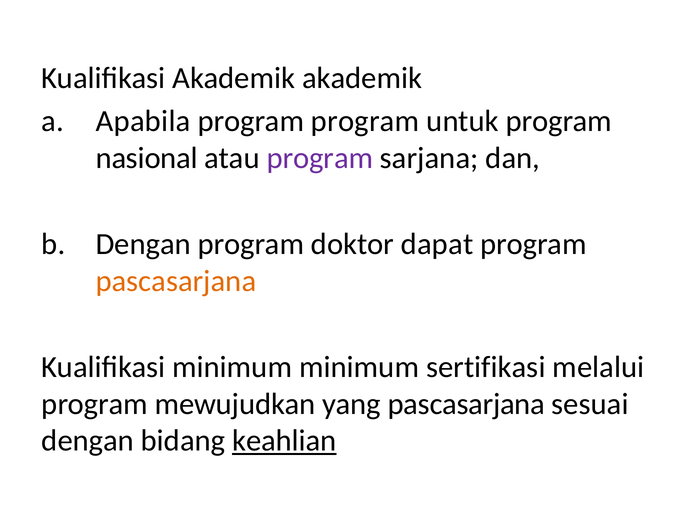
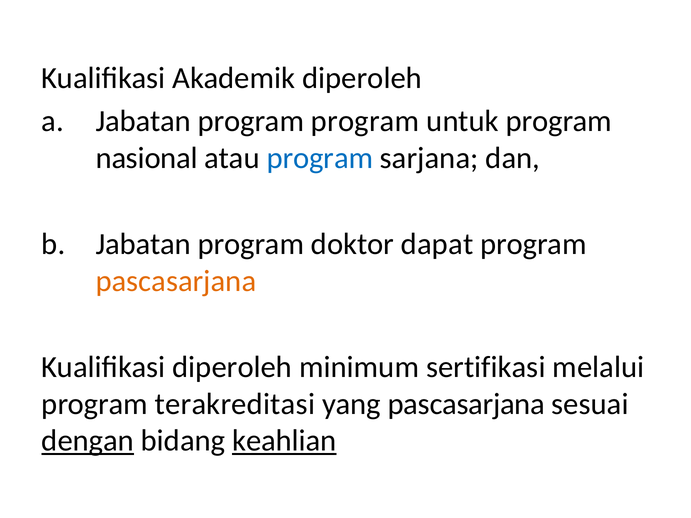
Akademik akademik: akademik -> diperoleh
Apabila at (143, 121): Apabila -> Jabatan
program at (320, 158) colour: purple -> blue
Dengan at (143, 244): Dengan -> Jabatan
Kualifikasi minimum: minimum -> diperoleh
mewujudkan: mewujudkan -> terakreditasi
dengan at (88, 441) underline: none -> present
